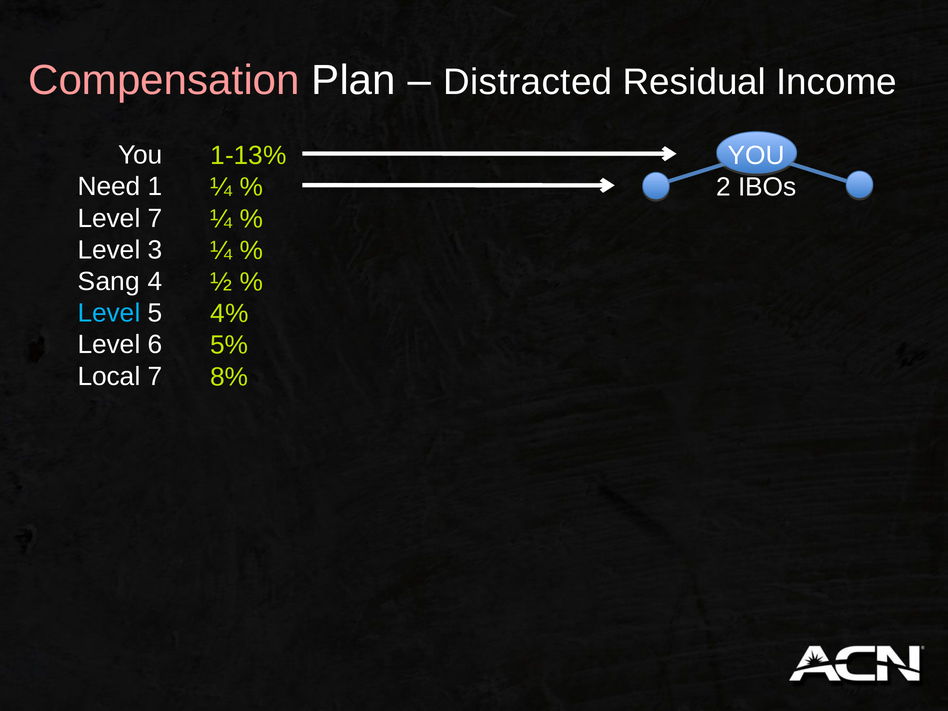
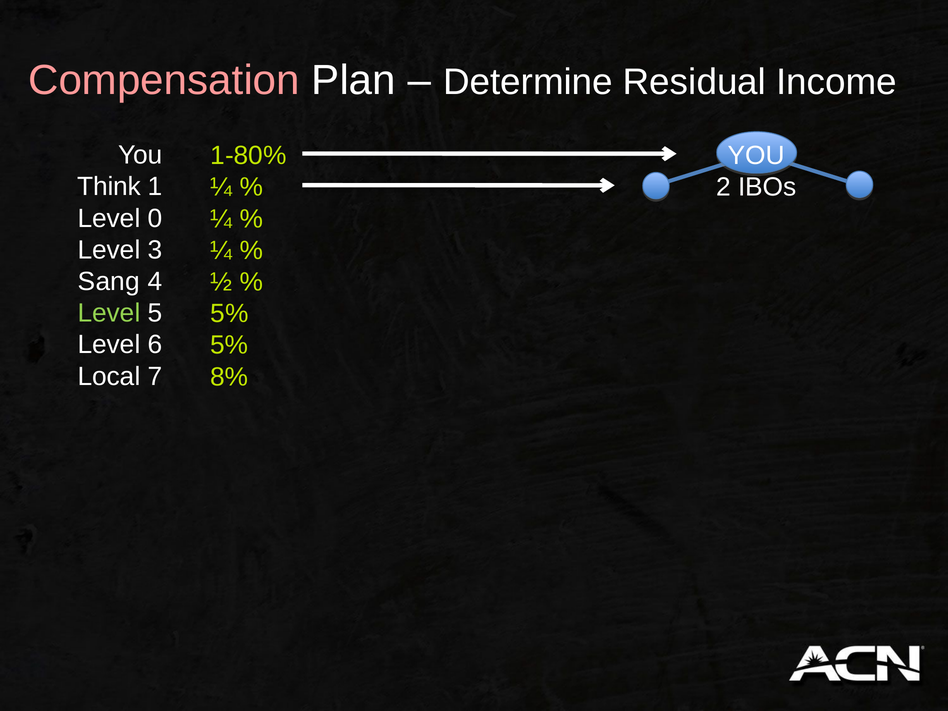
Distracted: Distracted -> Determine
1-13%: 1-13% -> 1-80%
Need: Need -> Think
Level 7: 7 -> 0
Level at (109, 313) colour: light blue -> light green
4% at (229, 314): 4% -> 5%
